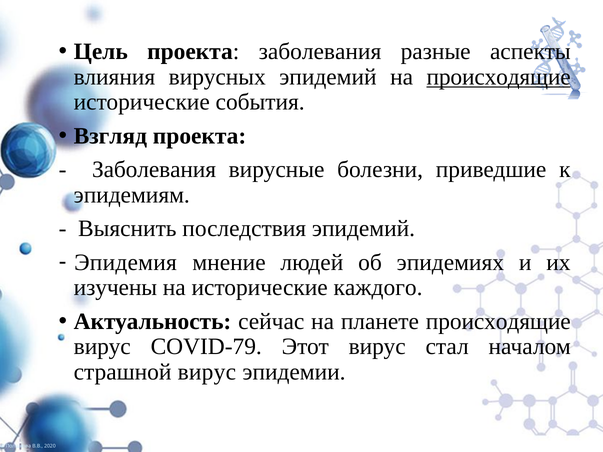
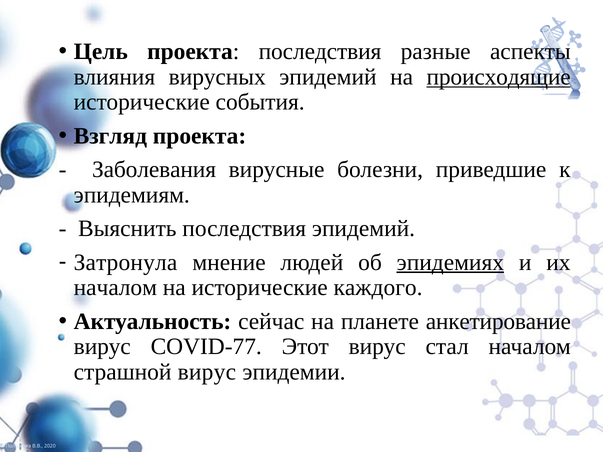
проекта заболевания: заболевания -> последствия
Эпидемия: Эпидемия -> Затронула
эпидемиях underline: none -> present
изучены at (115, 288): изучены -> началом
планете происходящие: происходящие -> анкетирование
COVID-79: COVID-79 -> COVID-77
